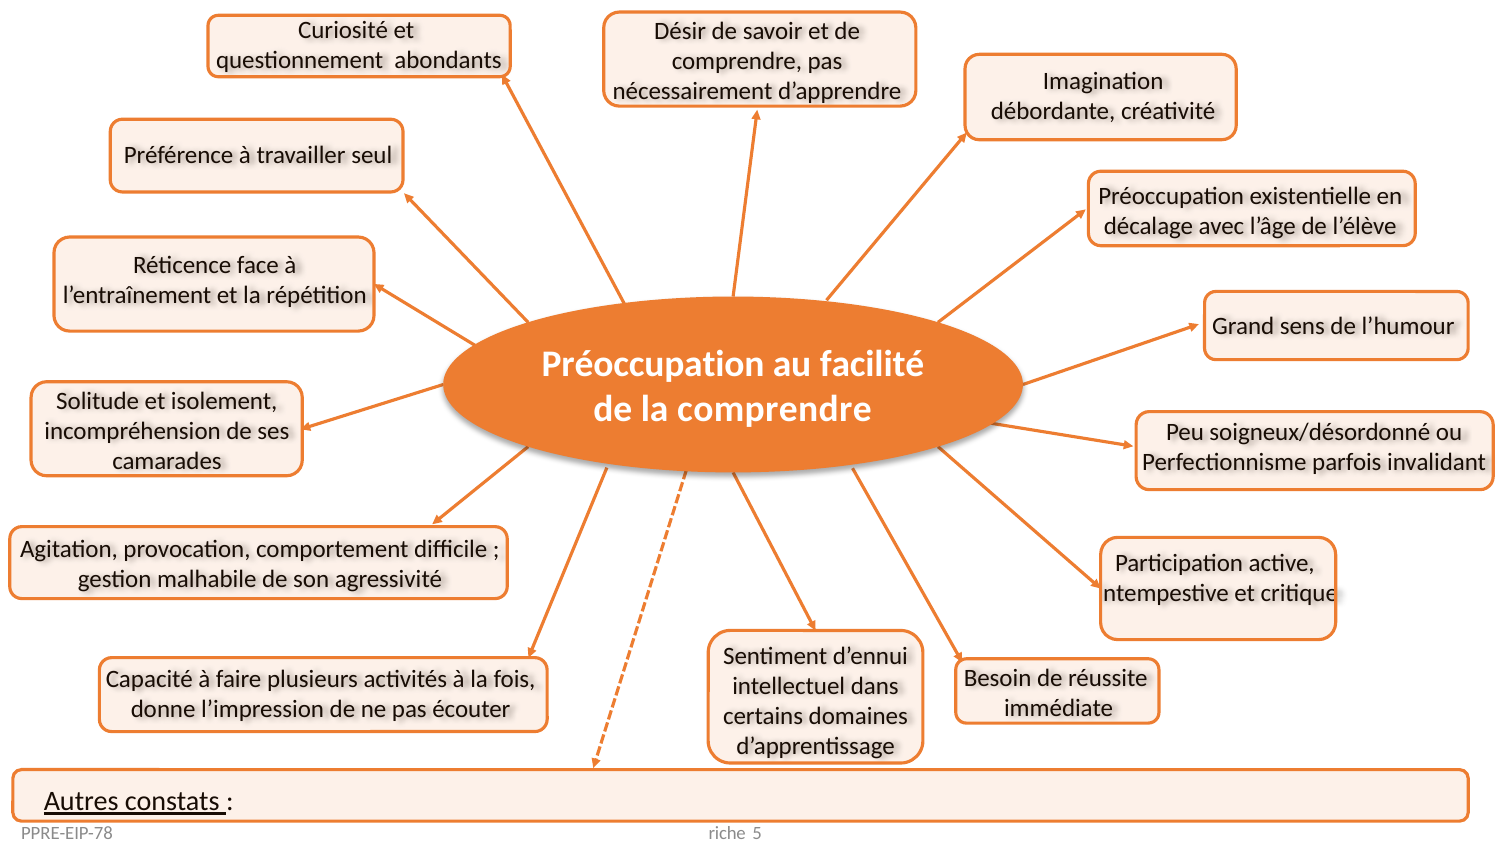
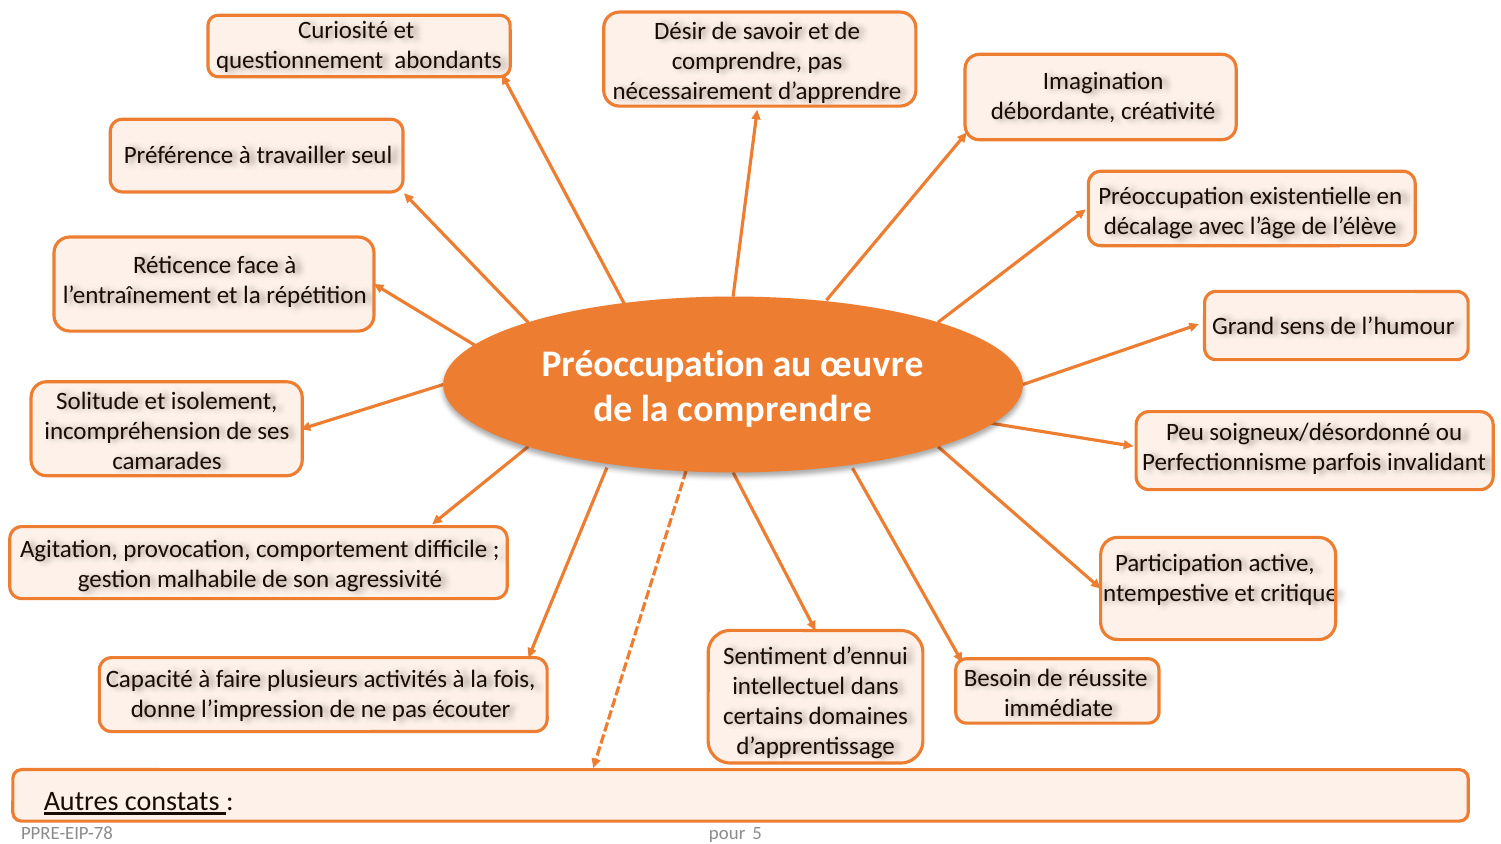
facilité: facilité -> œuvre
riche: riche -> pour
